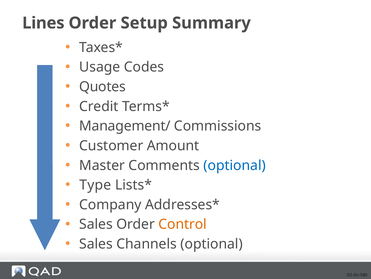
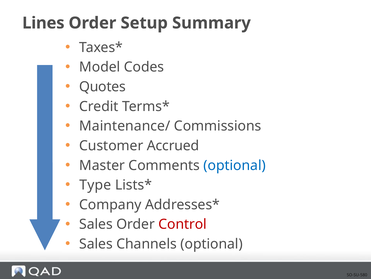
Usage: Usage -> Model
Management/: Management/ -> Maintenance/
Amount: Amount -> Accrued
Control colour: orange -> red
